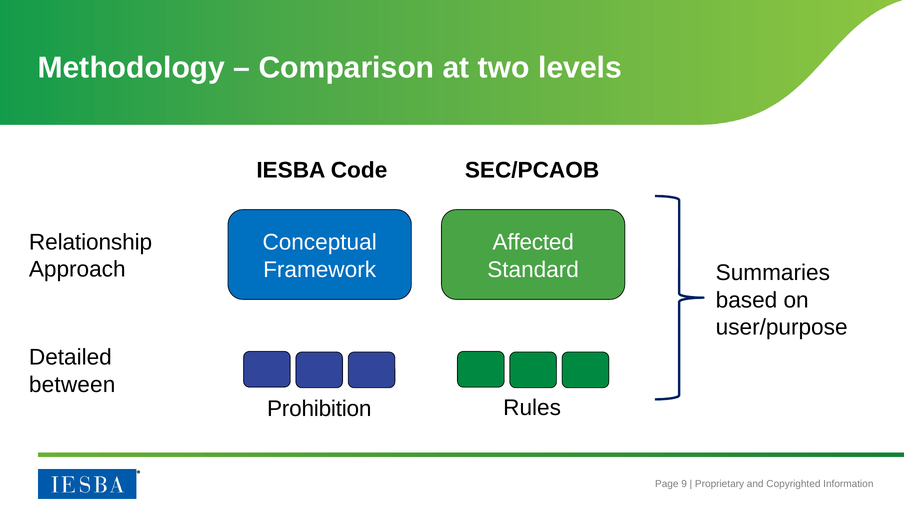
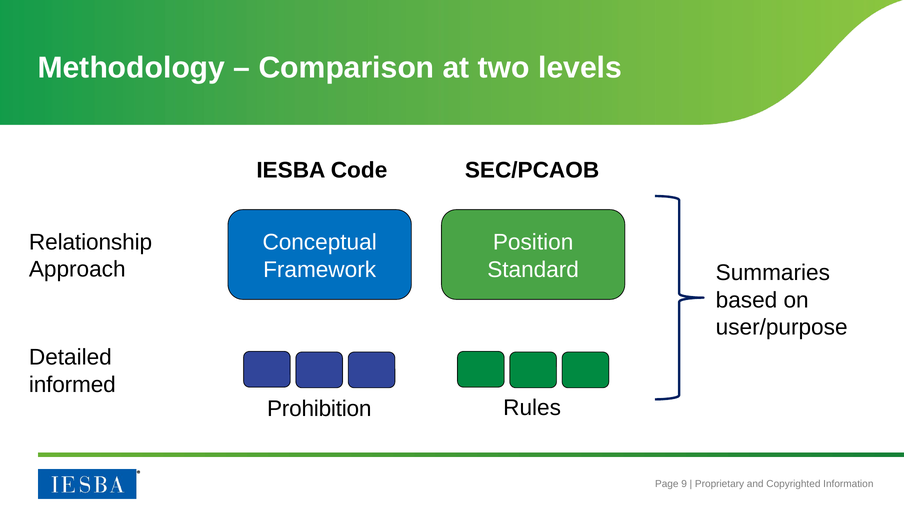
Affected: Affected -> Position
between: between -> informed
